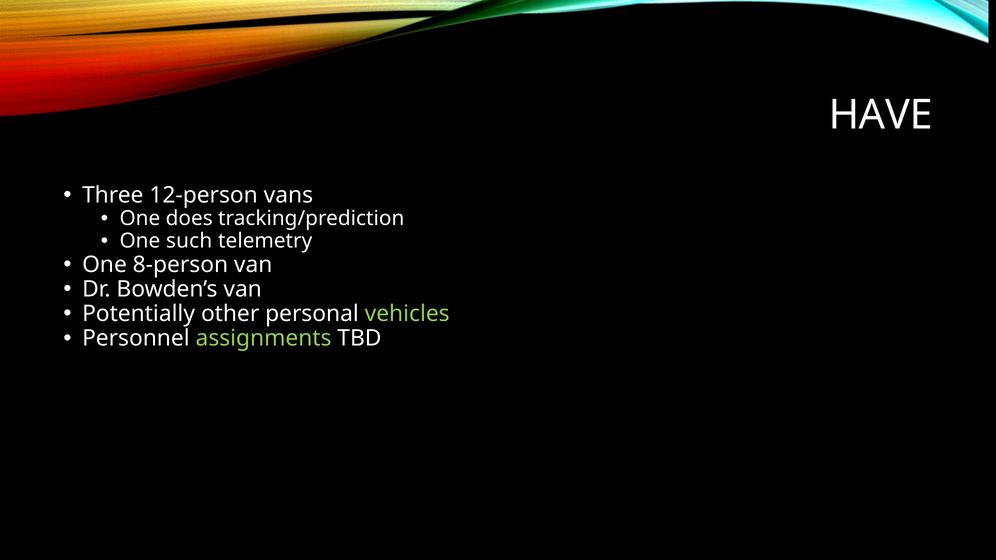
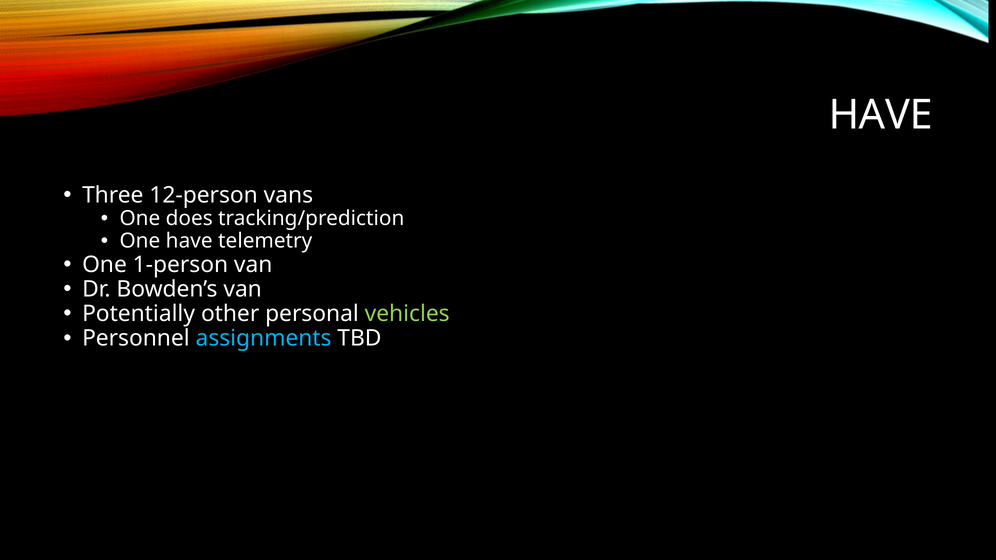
One such: such -> have
8-person: 8-person -> 1-person
assignments colour: light green -> light blue
